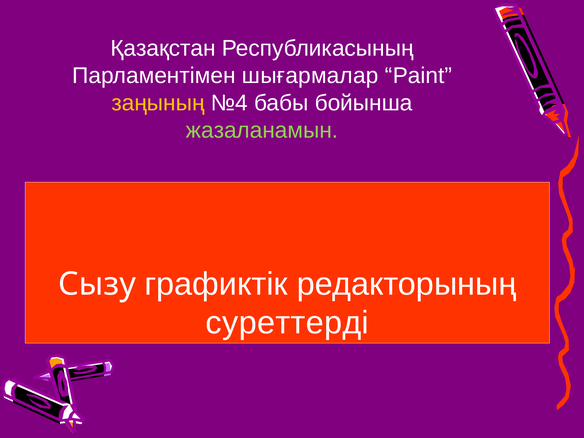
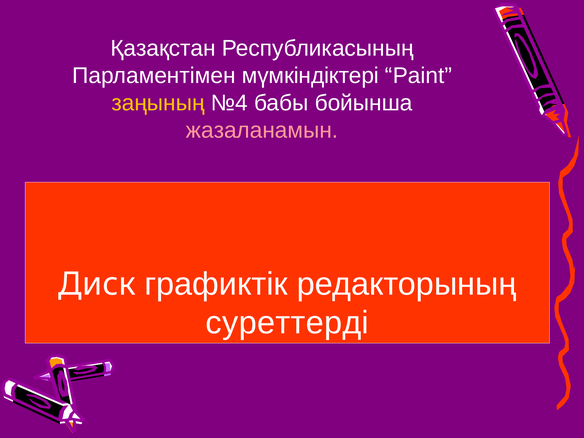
шығармалар: шығармалар -> мүмкіндіктері
жазаланамын colour: light green -> pink
Сызу: Сызу -> Диск
